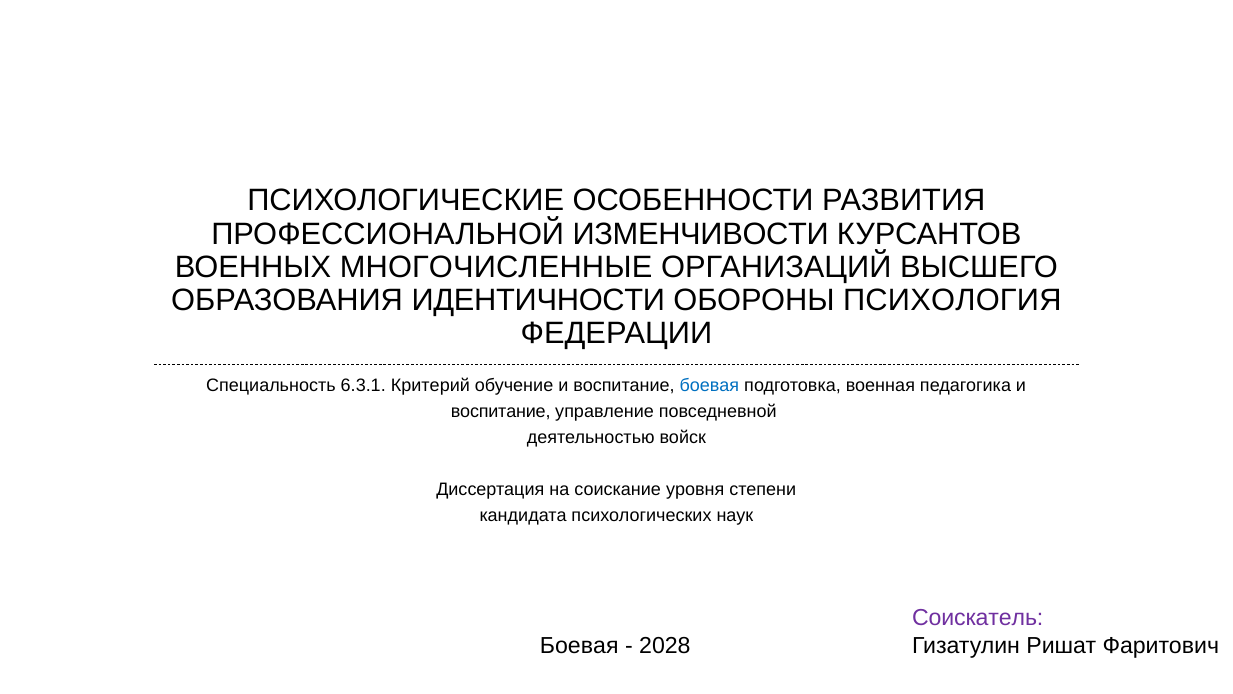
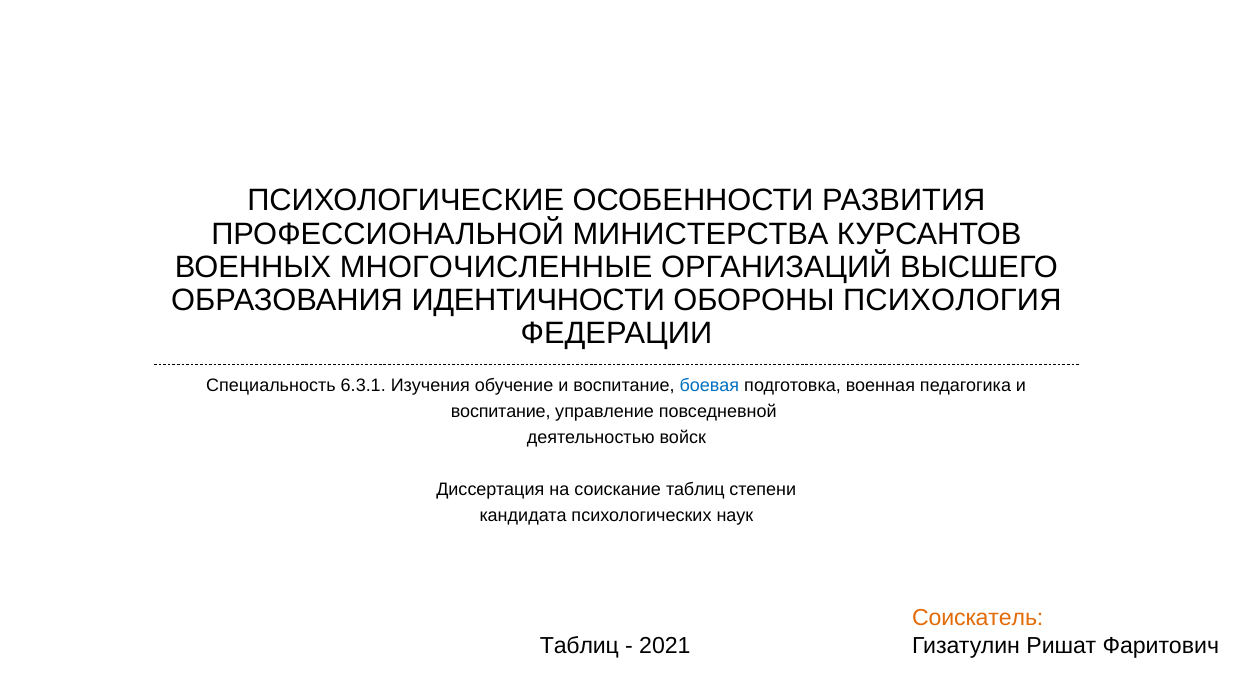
ИЗМЕНЧИВОСТИ: ИЗМЕНЧИВОСТИ -> МИНИСТЕРСТВА
Критерий: Критерий -> Изучения
соискание уровня: уровня -> таблиц
Соискатель colour: purple -> orange
Боевая at (579, 645): Боевая -> Таблиц
2028: 2028 -> 2021
